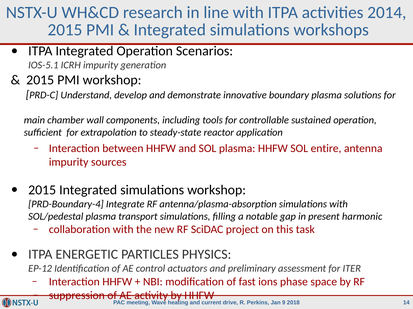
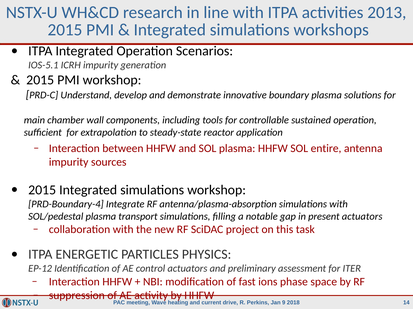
2014: 2014 -> 2013
present harmonic: harmonic -> actuators
